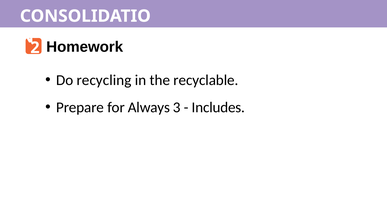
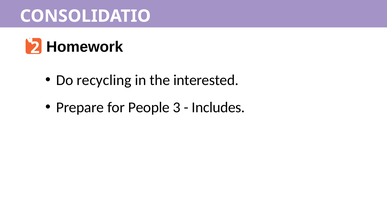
recyclable: recyclable -> interested
Always: Always -> People
